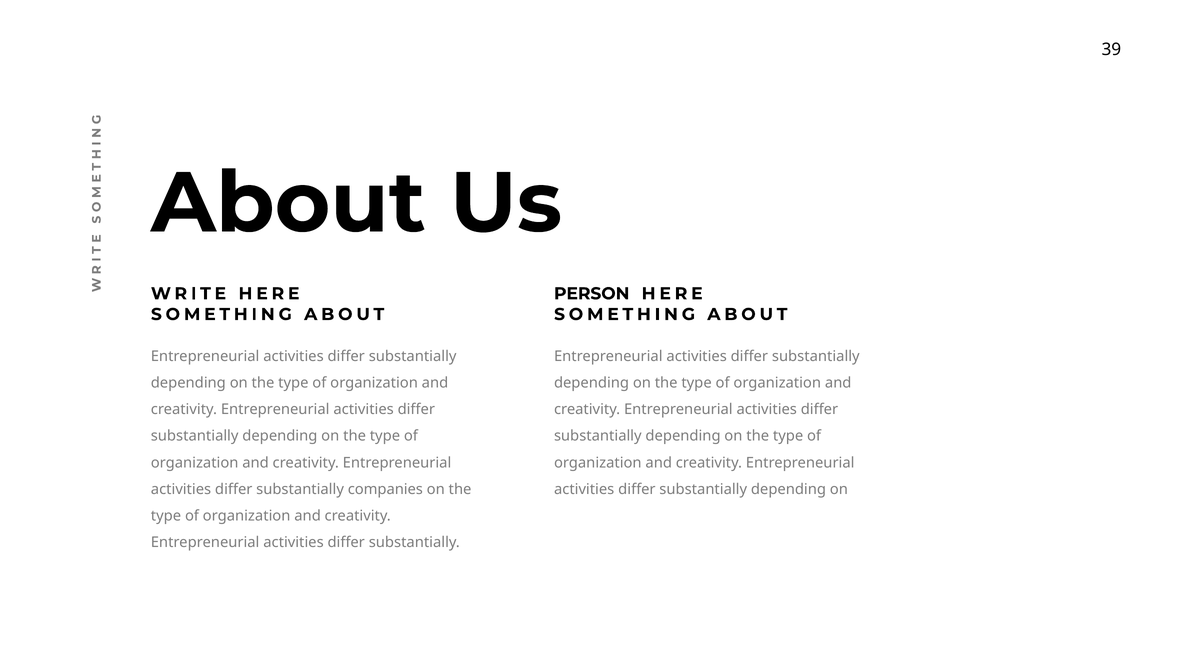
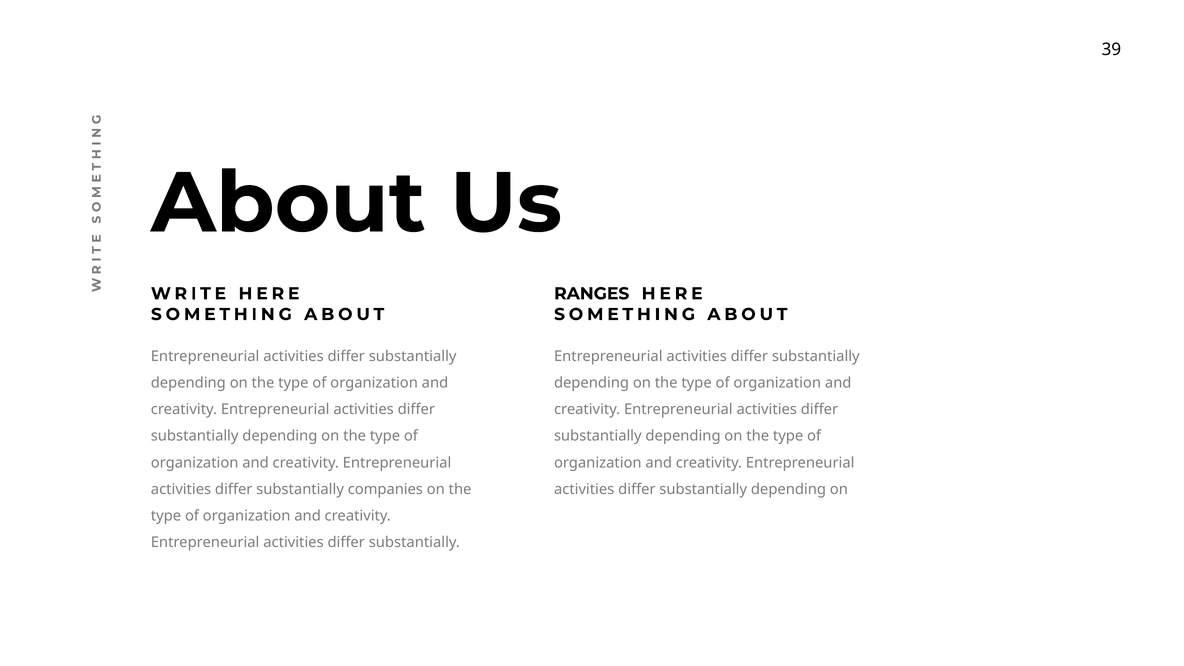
PERSON: PERSON -> RANGES
